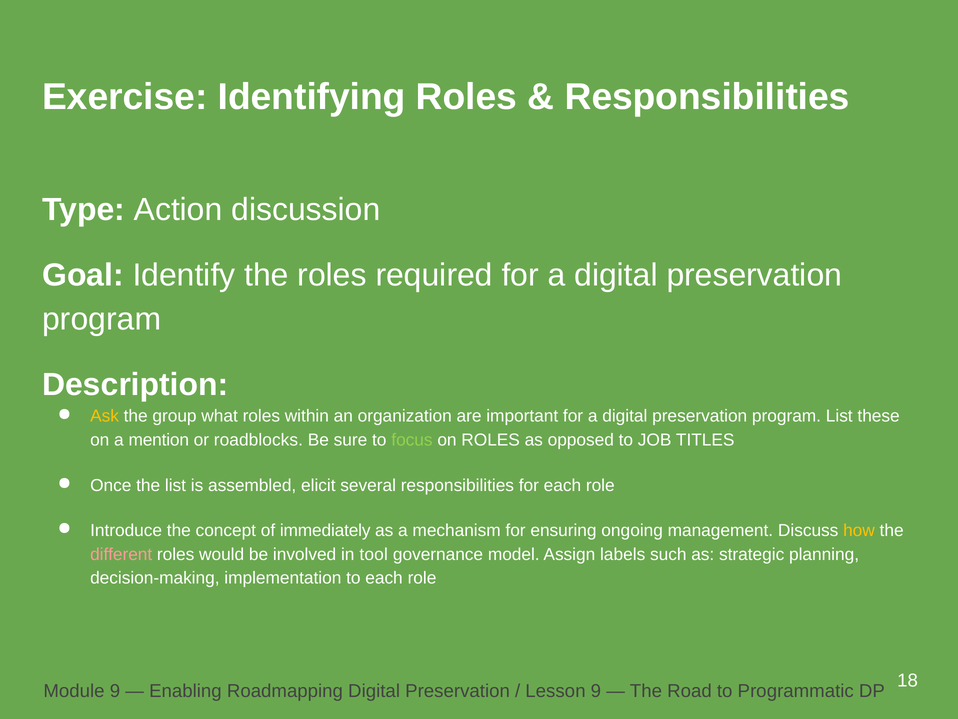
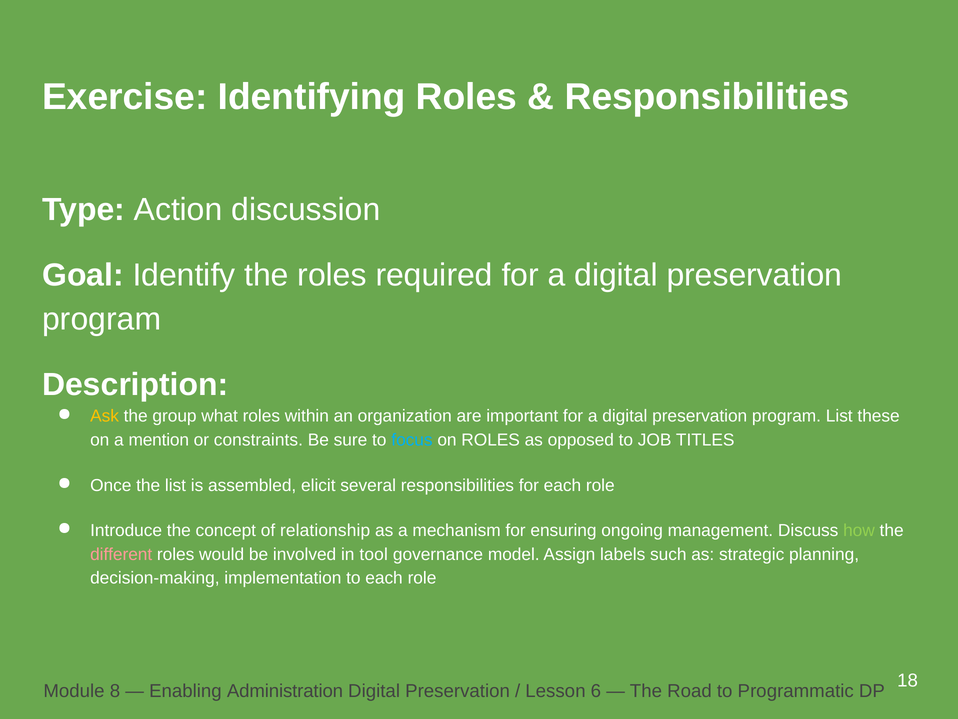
roadblocks: roadblocks -> constraints
focus colour: light green -> light blue
immediately: immediately -> relationship
how colour: yellow -> light green
Module 9: 9 -> 8
Roadmapping: Roadmapping -> Administration
Lesson 9: 9 -> 6
